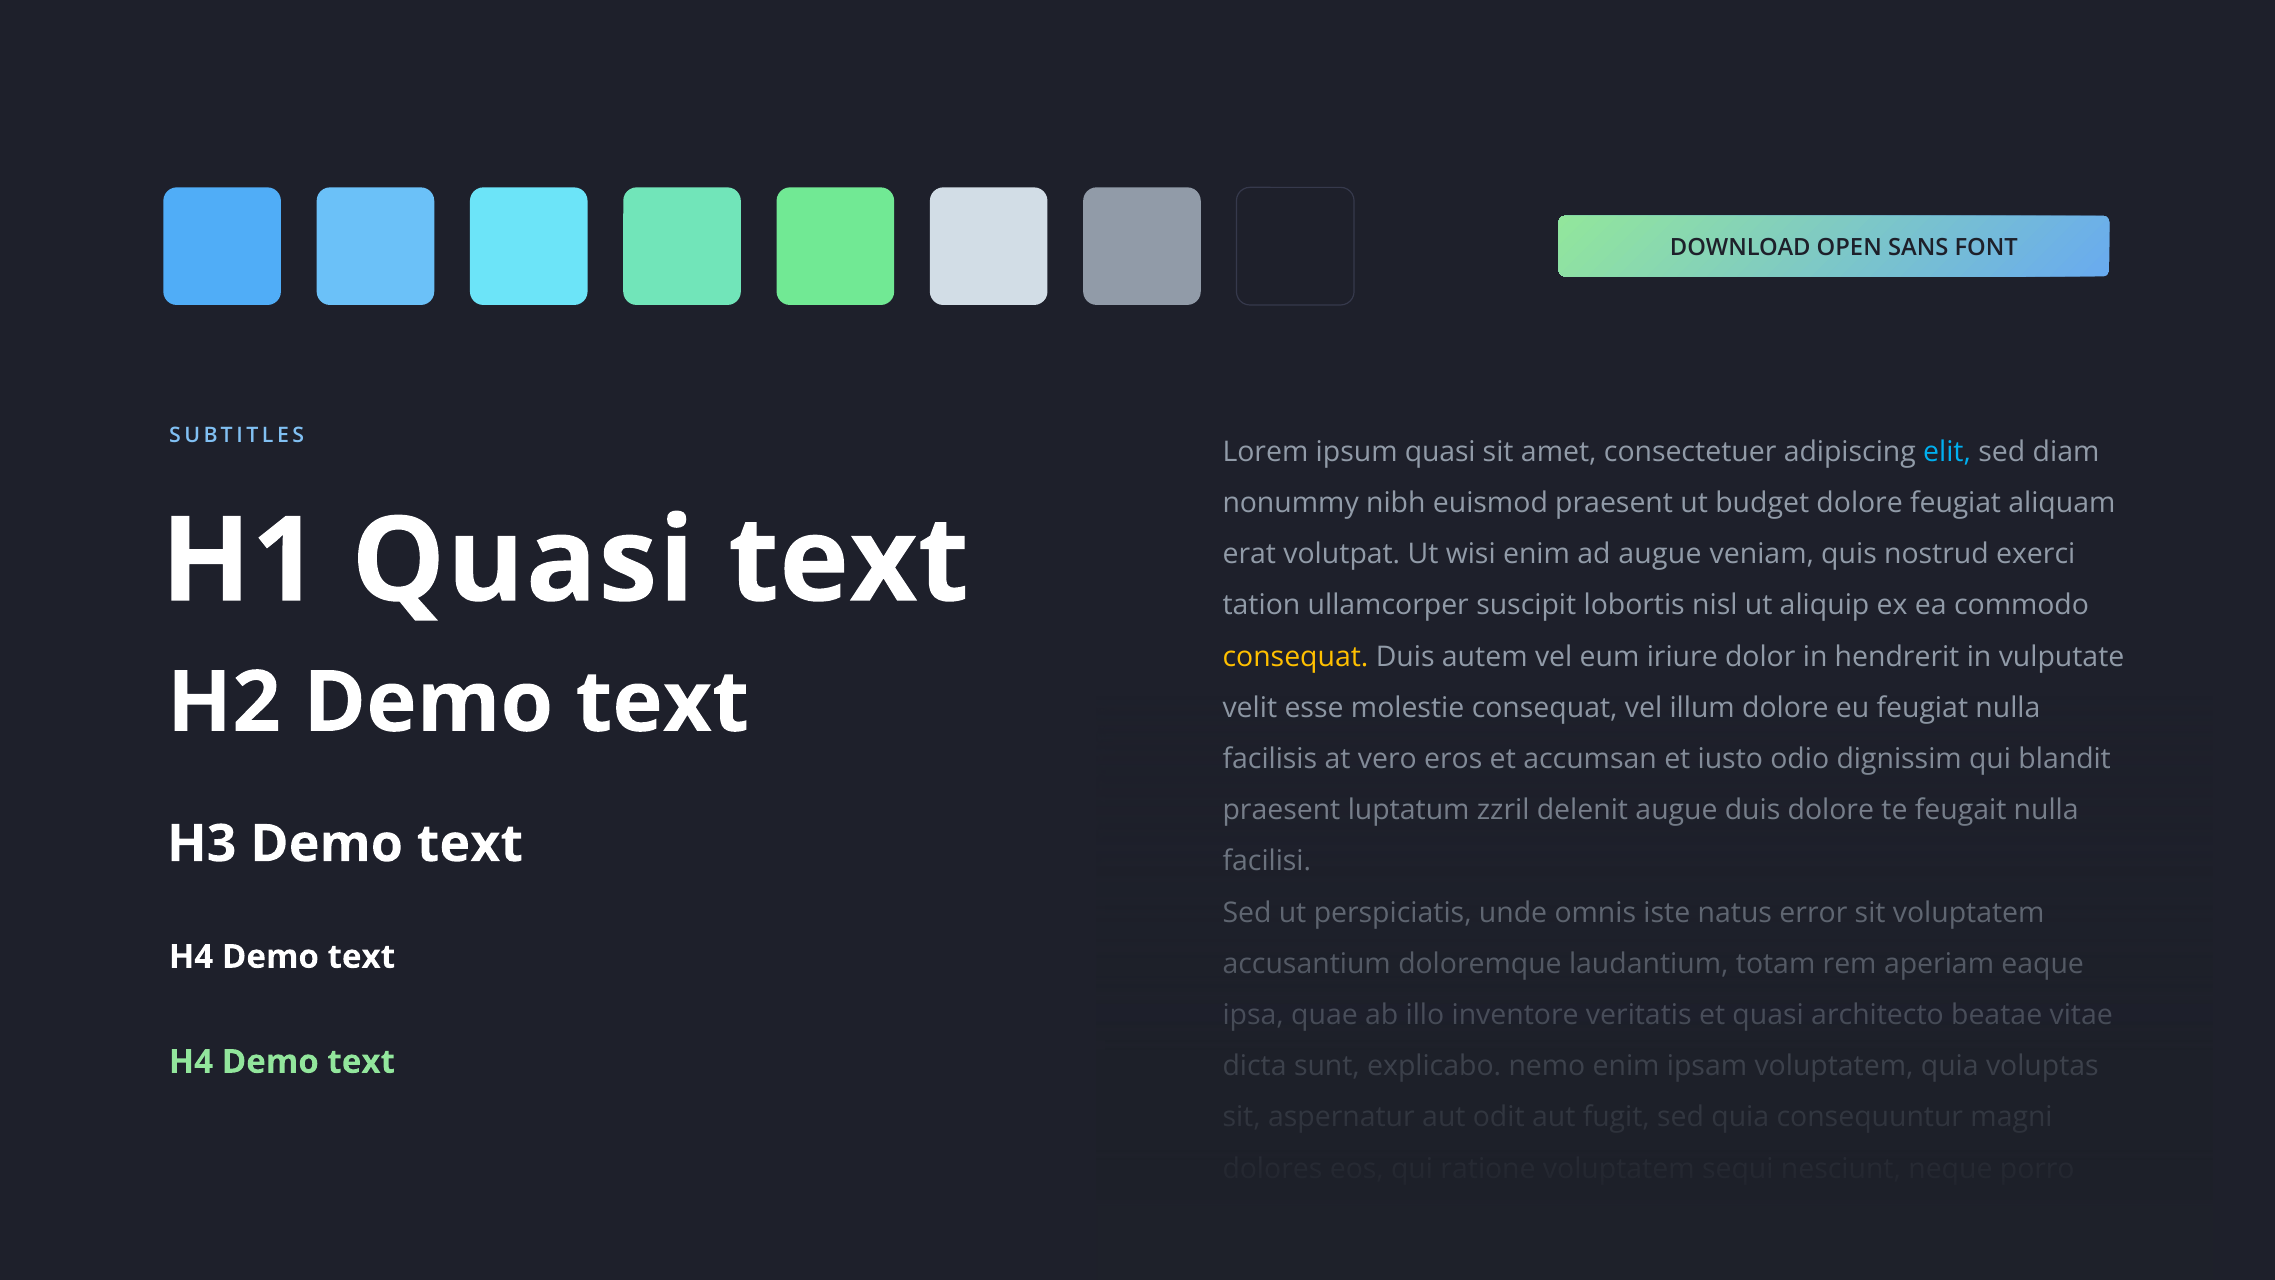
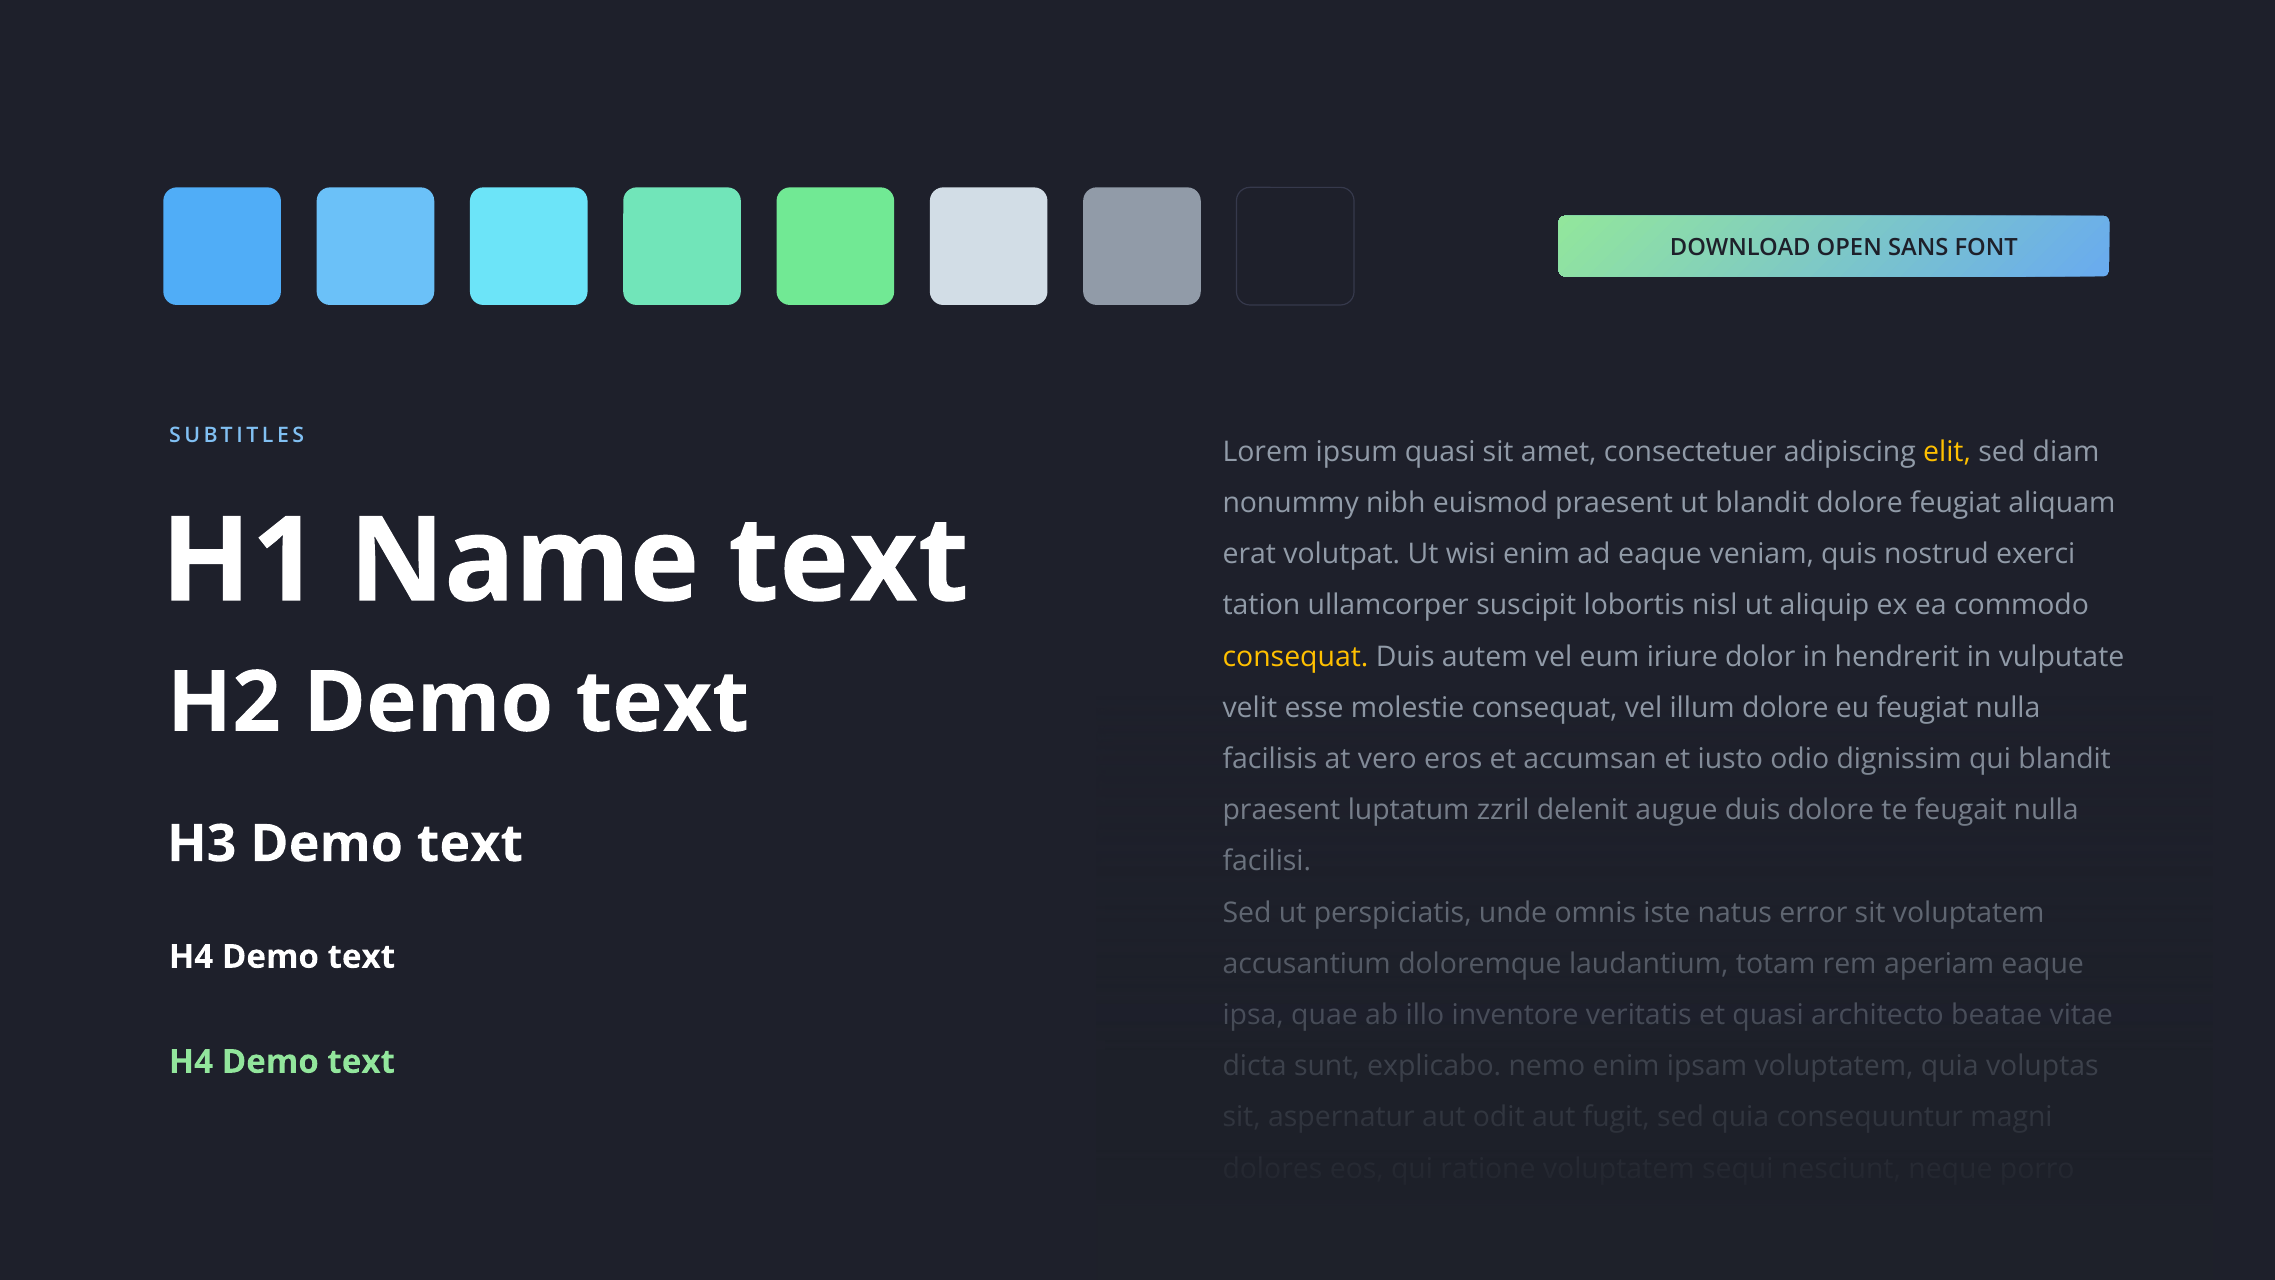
elit colour: light blue -> yellow
ut budget: budget -> blandit
H1 Quasi: Quasi -> Name
ad augue: augue -> eaque
